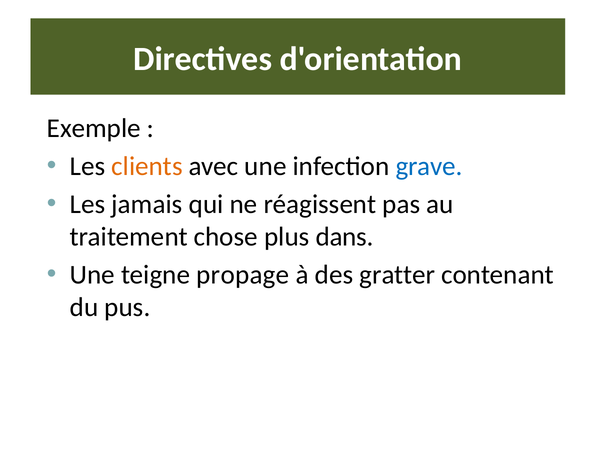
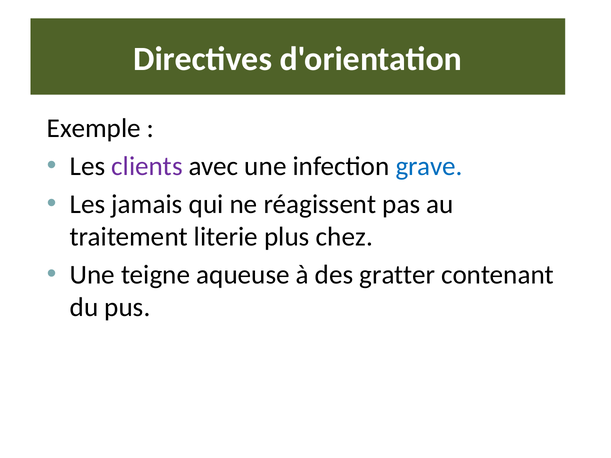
clients colour: orange -> purple
chose: chose -> literie
dans: dans -> chez
propage: propage -> aqueuse
